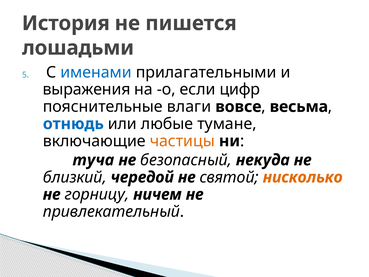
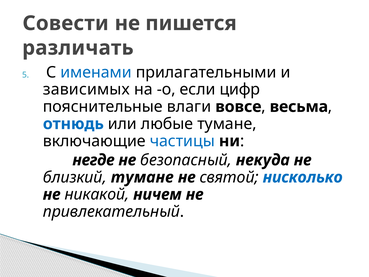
История: История -> Совести
лошадьми: лошадьми -> различать
выражения: выражения -> зависимых
частицы colour: orange -> blue
туча: туча -> негде
близкий чередой: чередой -> тумане
нисколько colour: orange -> blue
горницу: горницу -> никакой
